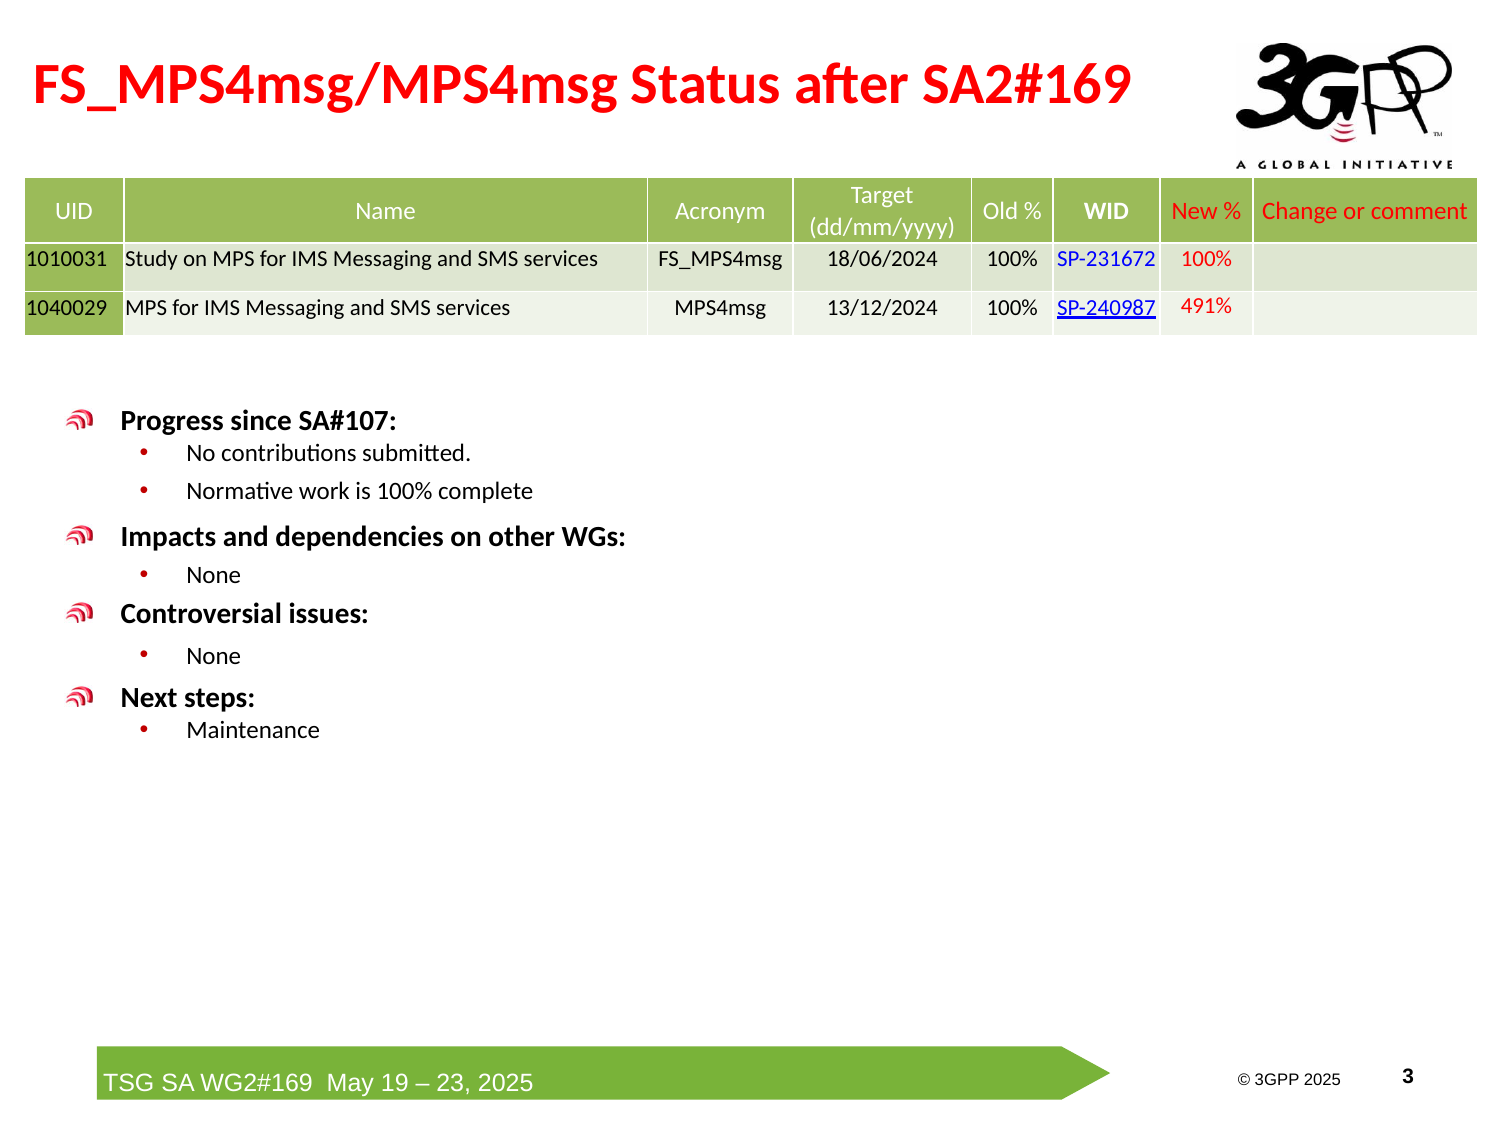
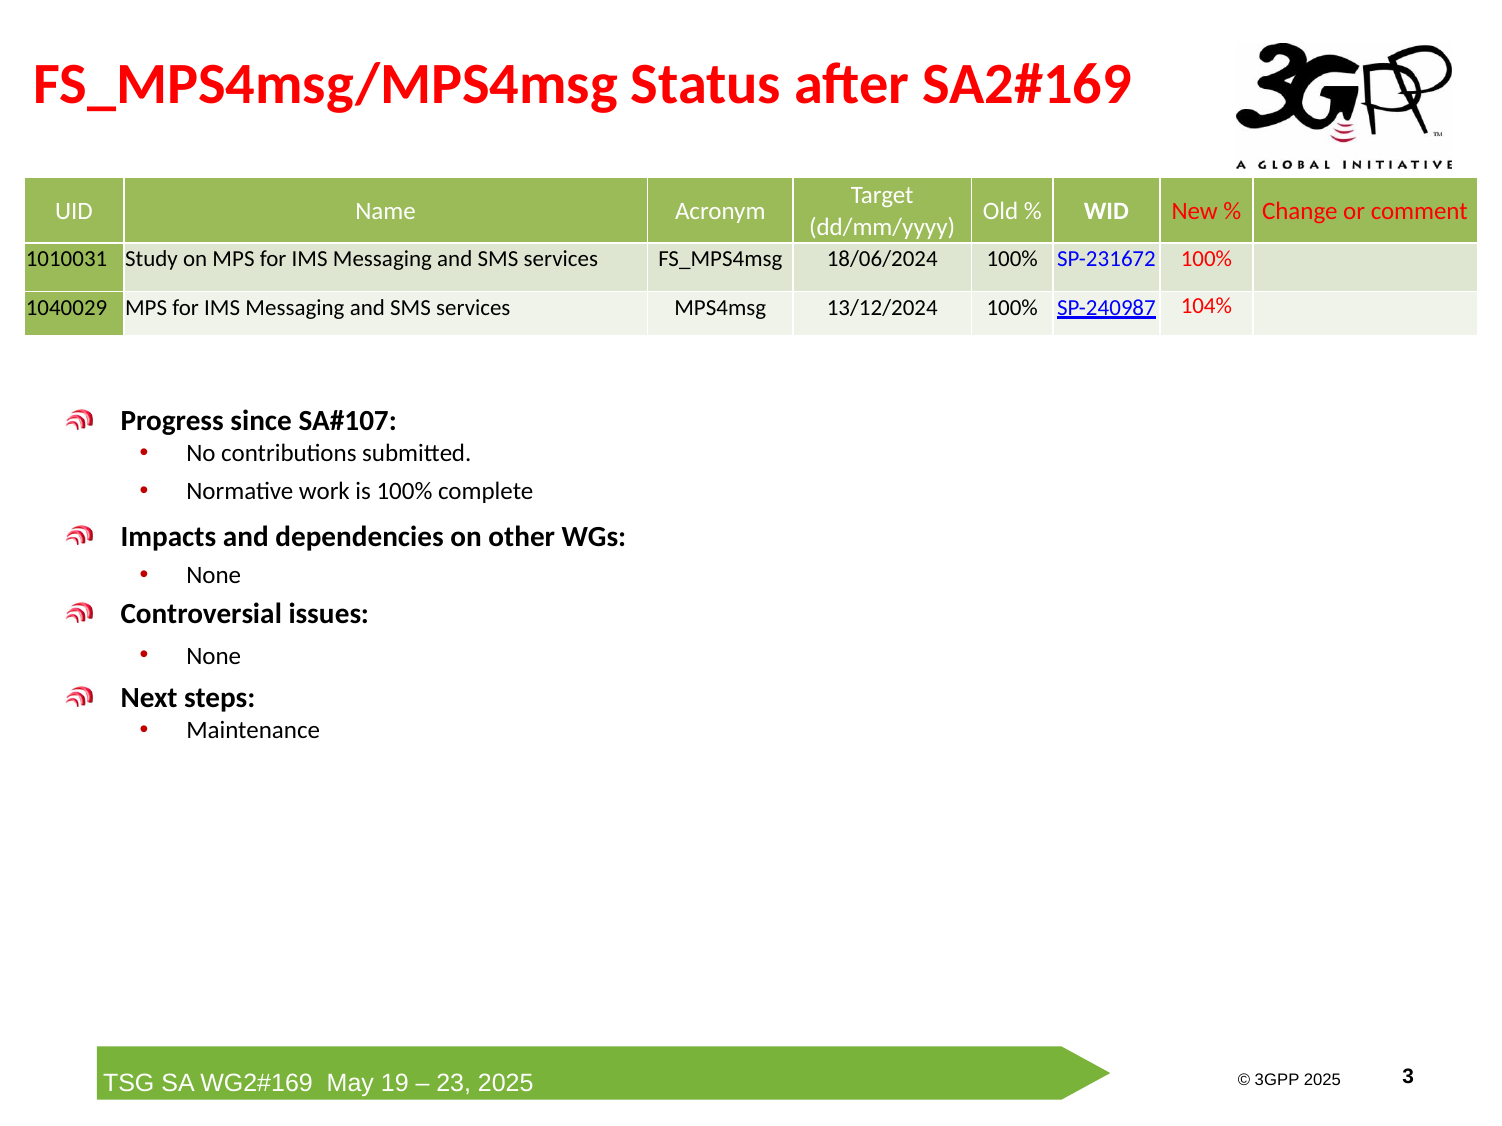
491%: 491% -> 104%
